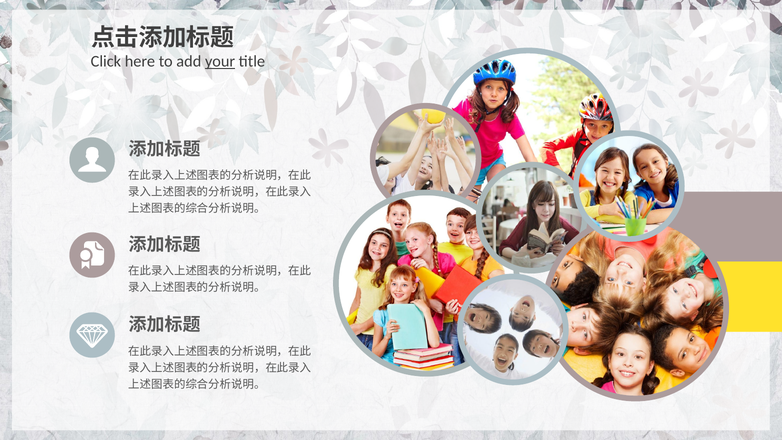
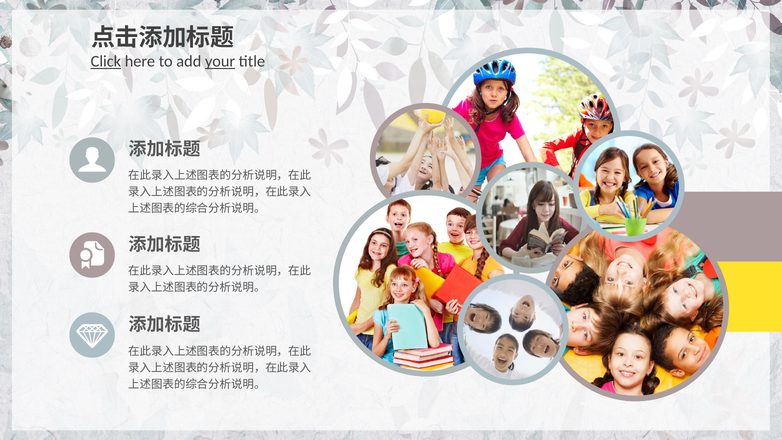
Click underline: none -> present
